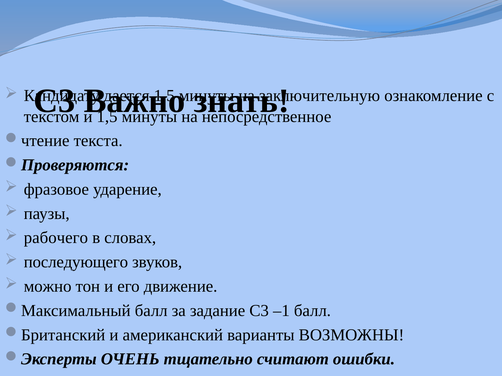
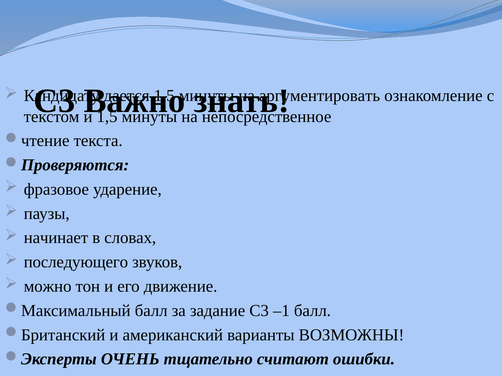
заключительную: заключительную -> аргументировать
рабочего: рабочего -> начинает
